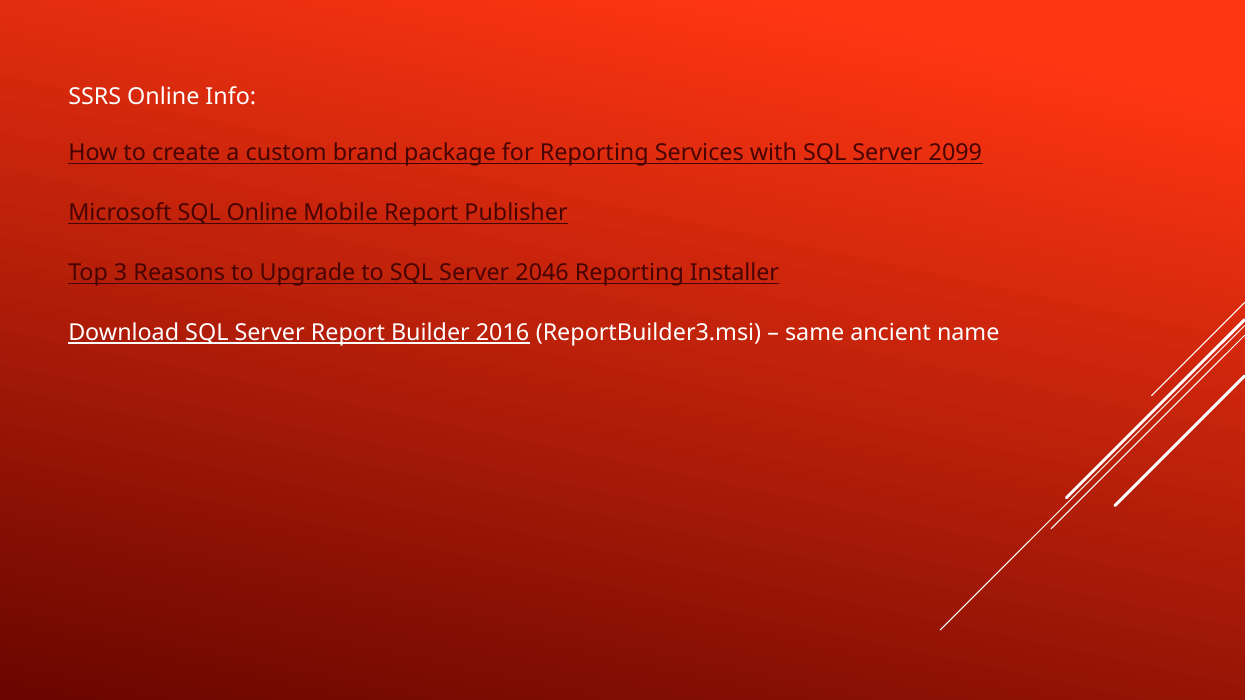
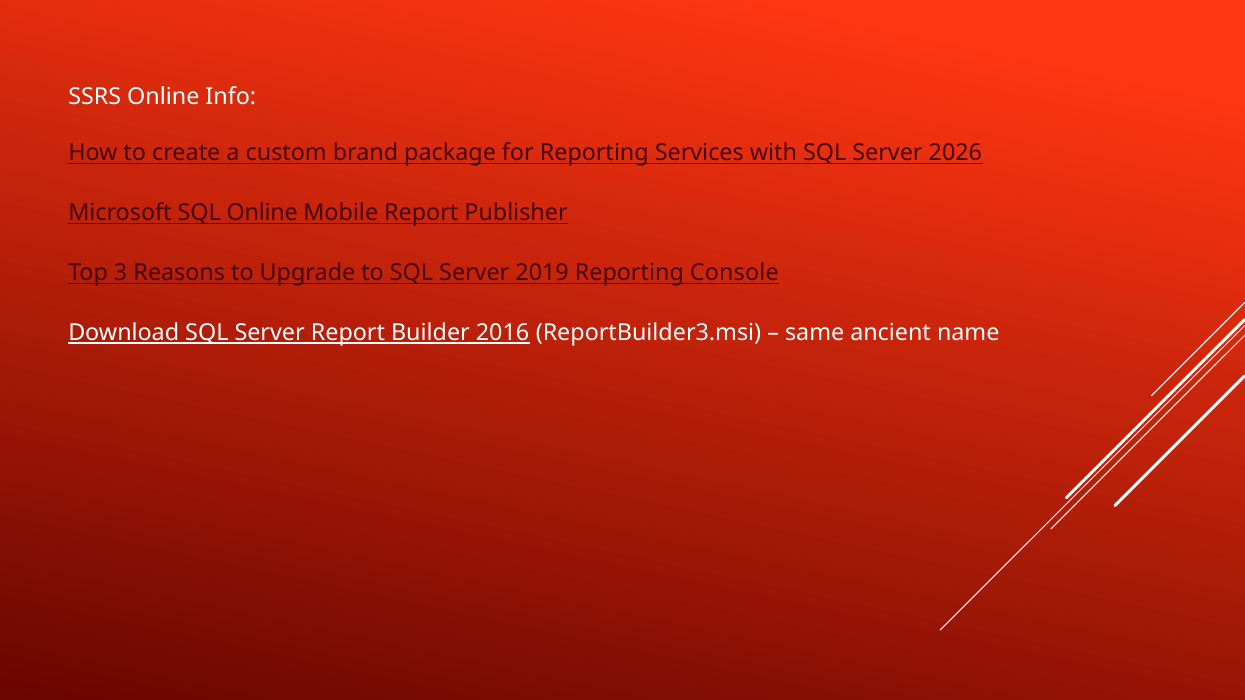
2099: 2099 -> 2026
2046: 2046 -> 2019
Installer: Installer -> Console
